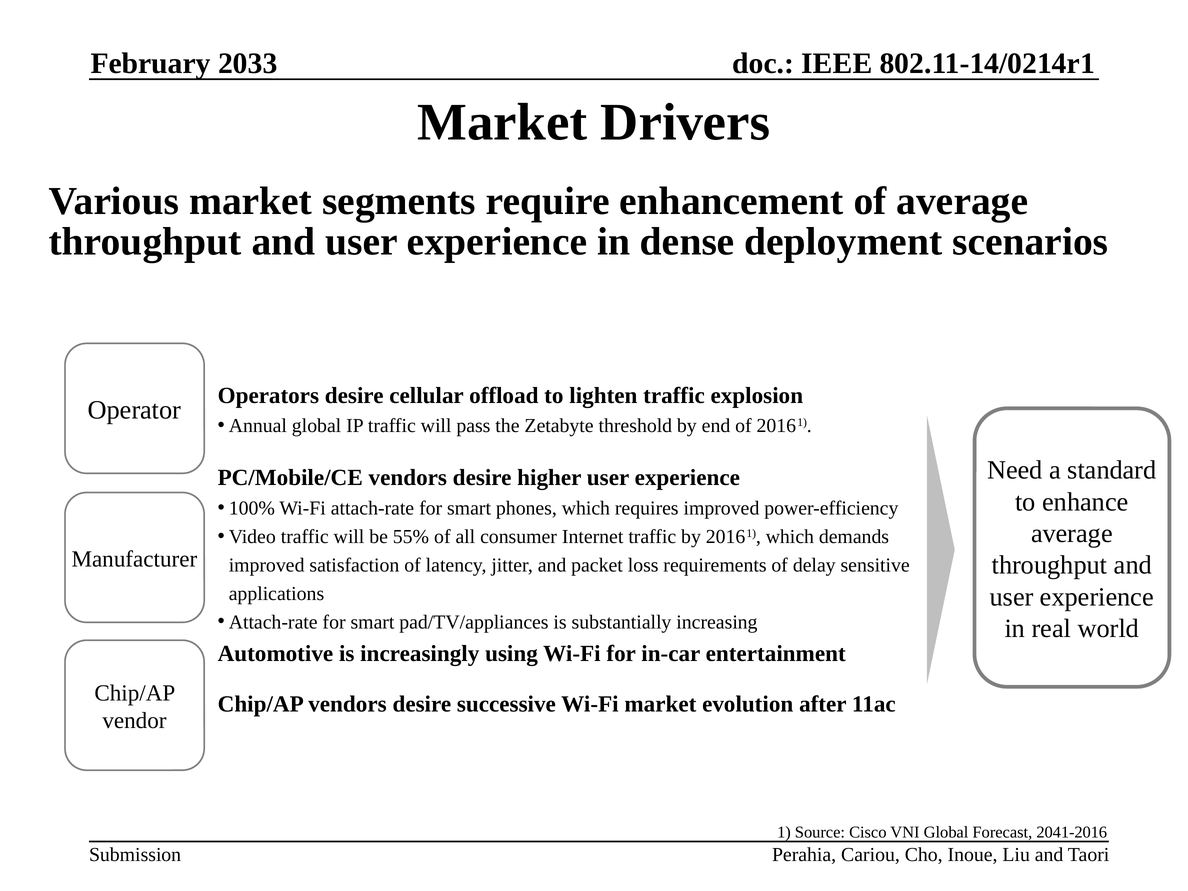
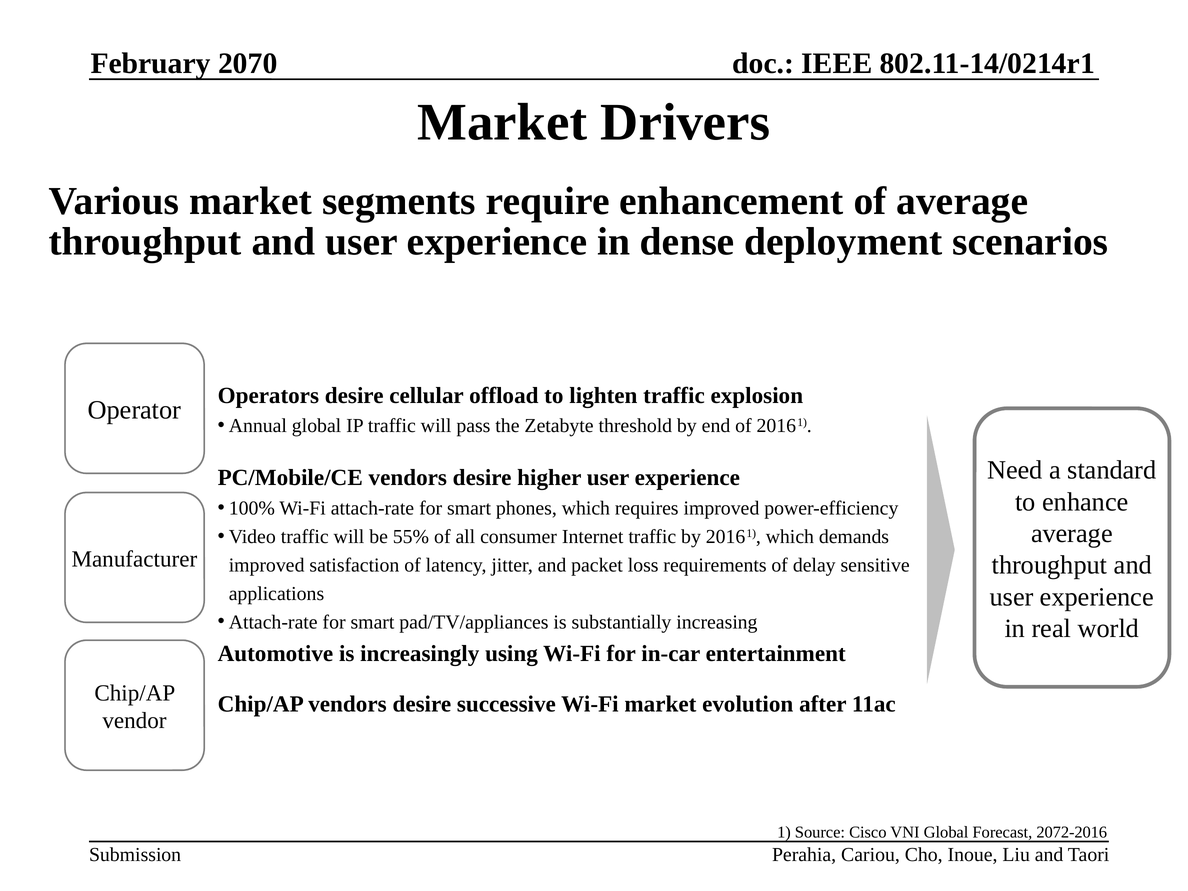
2033: 2033 -> 2070
2041-2016: 2041-2016 -> 2072-2016
